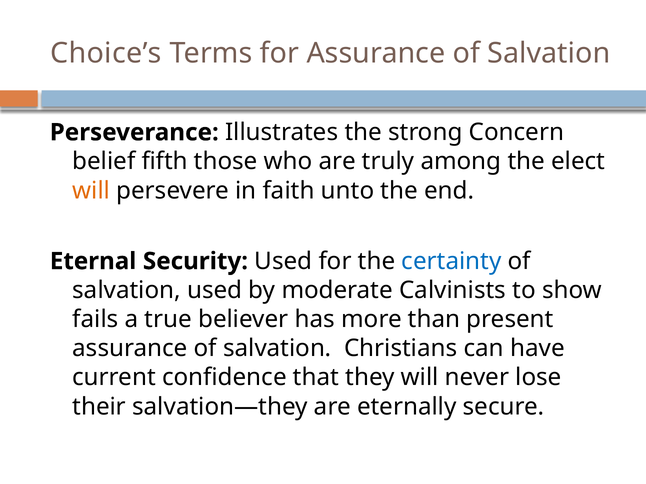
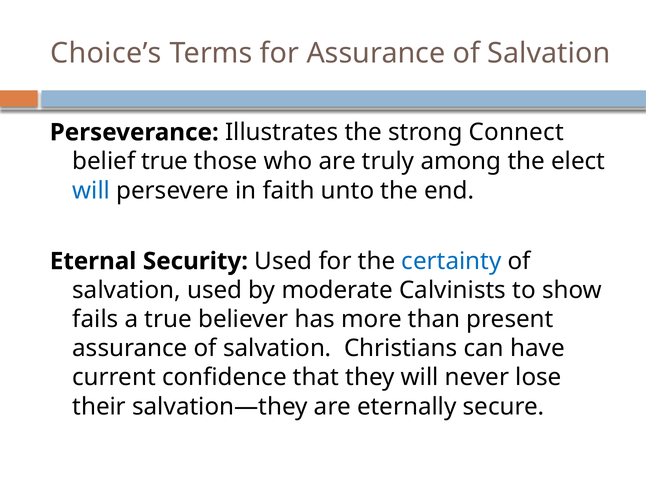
Concern: Concern -> Connect
belief fifth: fifth -> true
will at (91, 191) colour: orange -> blue
